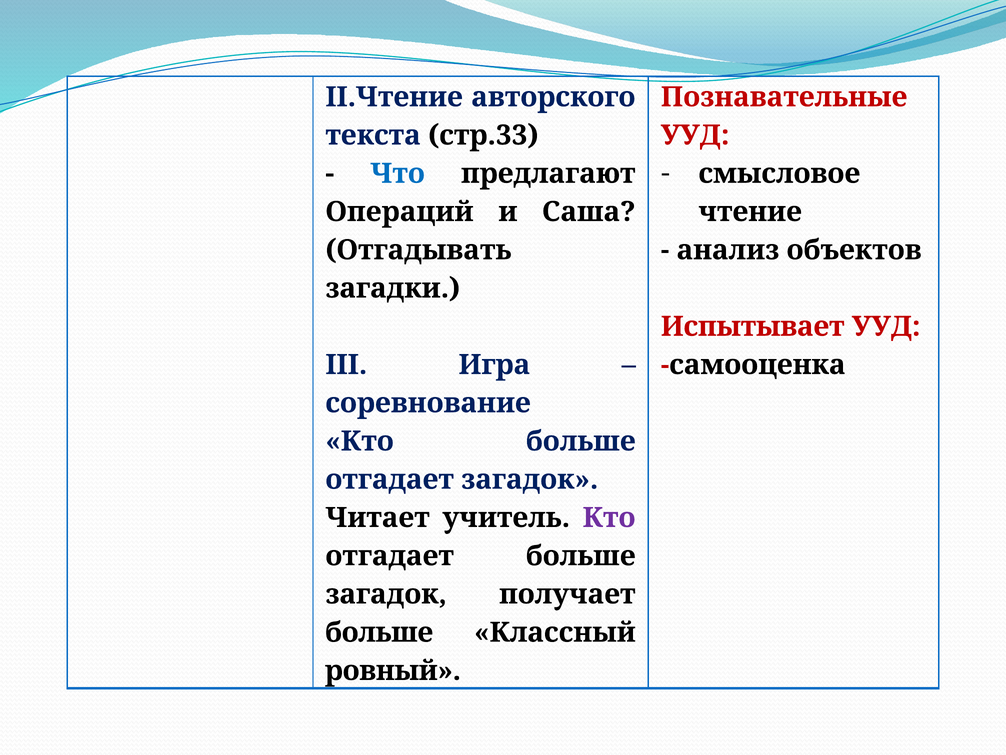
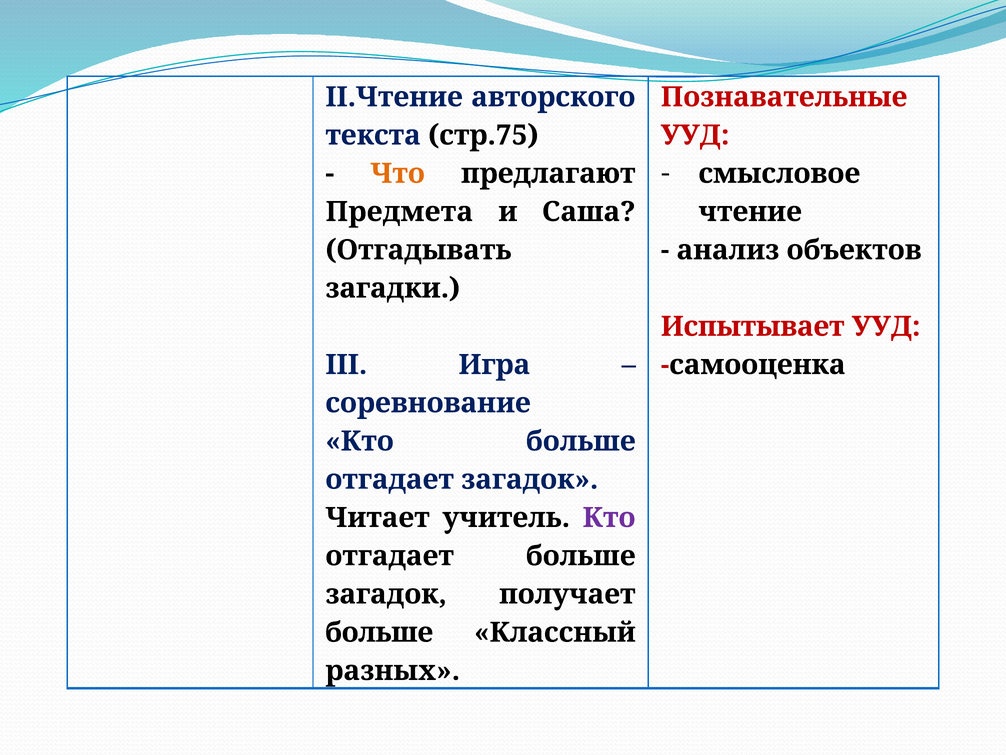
стр.33: стр.33 -> стр.75
Что colour: blue -> orange
Операций: Операций -> Предмета
ровный: ровный -> разных
